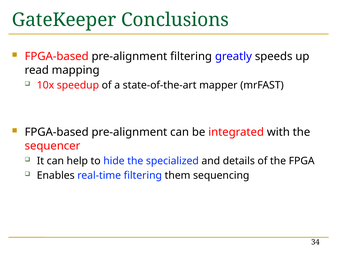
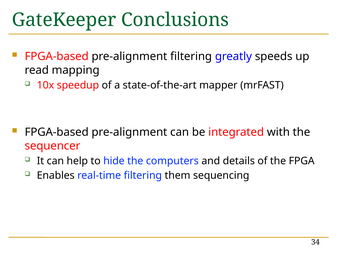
specialized: specialized -> computers
